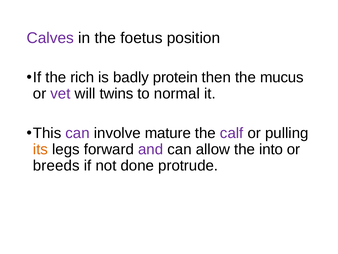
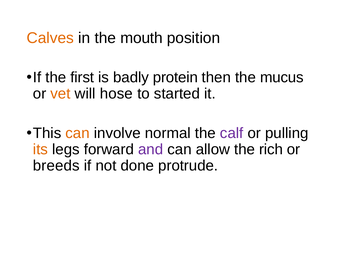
Calves colour: purple -> orange
foetus: foetus -> mouth
rich: rich -> first
vet colour: purple -> orange
twins: twins -> hose
normal: normal -> started
can at (78, 133) colour: purple -> orange
mature: mature -> normal
into: into -> rich
